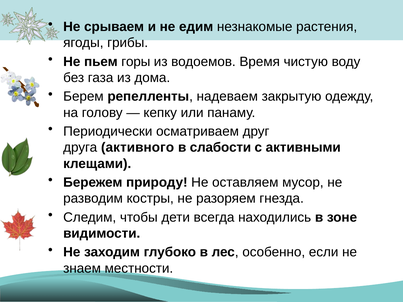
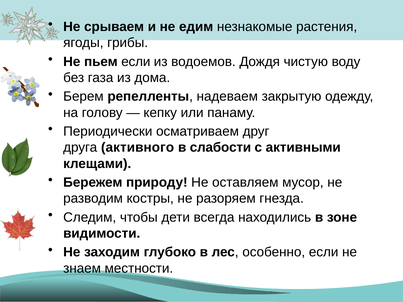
пьем горы: горы -> если
Время: Время -> Дождя
